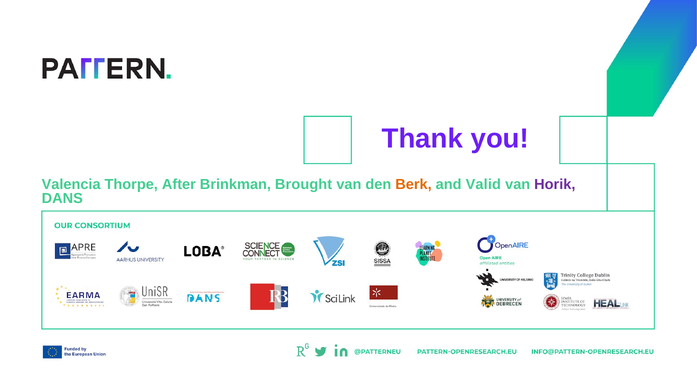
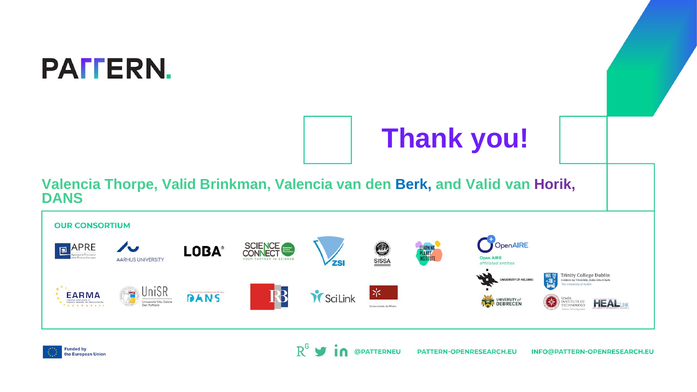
Thorpe After: After -> Valid
Brinkman Brought: Brought -> Valencia
Berk colour: orange -> blue
